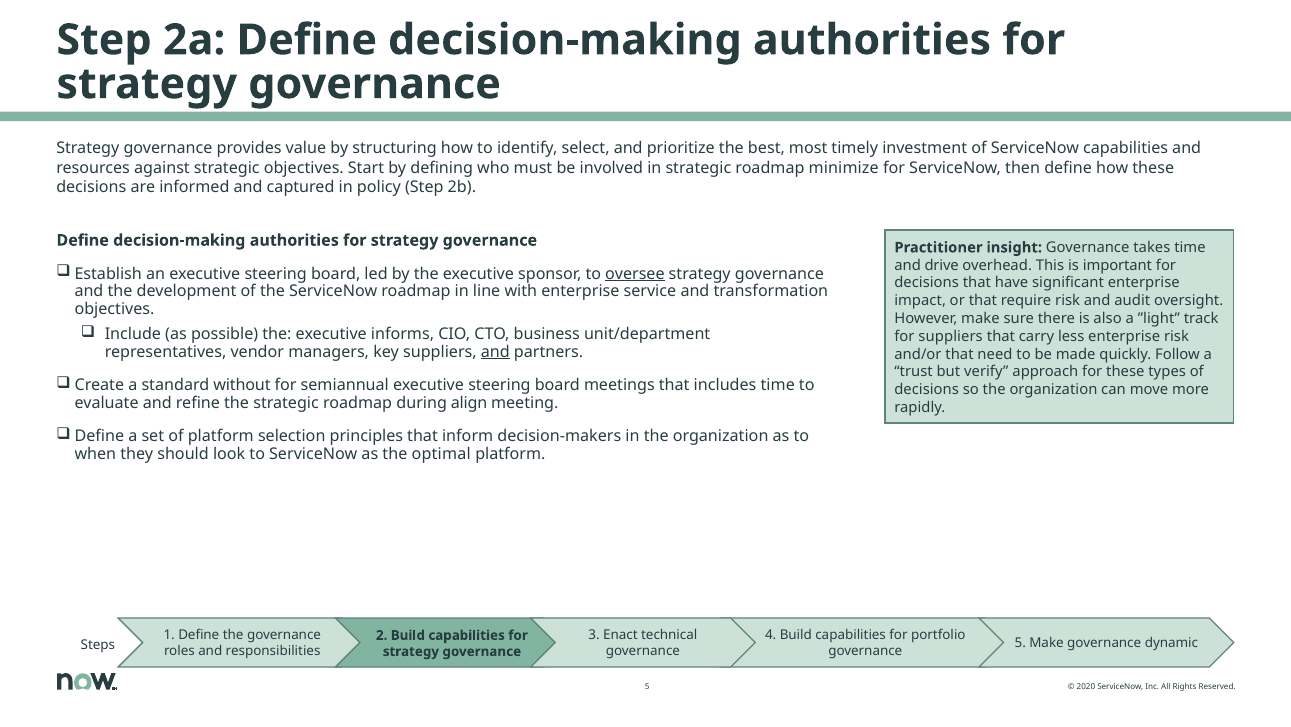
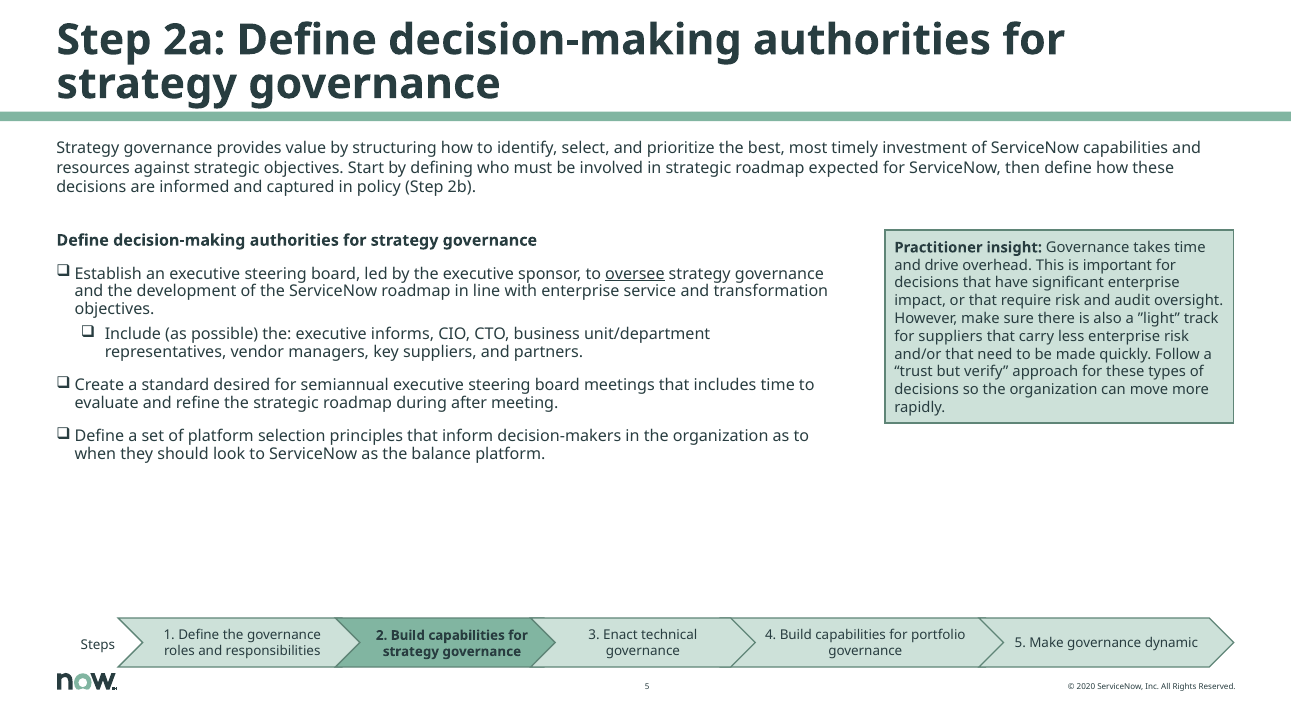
minimize: minimize -> expected
and at (495, 351) underline: present -> none
without: without -> desired
align: align -> after
optimal: optimal -> balance
